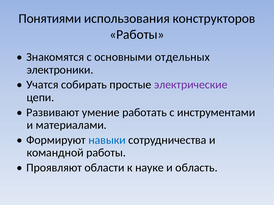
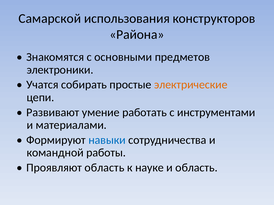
Понятиями: Понятиями -> Самарской
Работы at (137, 35): Работы -> Района
отдельных: отдельных -> предметов
электрические colour: purple -> orange
Проявляют области: области -> область
